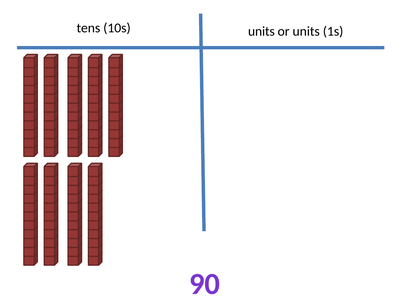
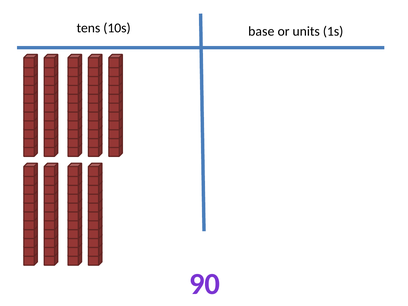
10s units: units -> base
